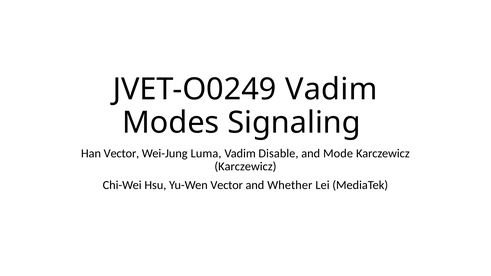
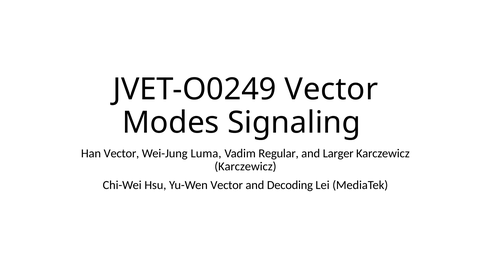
JVET-O0249 Vadim: Vadim -> Vector
Disable: Disable -> Regular
Mode: Mode -> Larger
Whether: Whether -> Decoding
